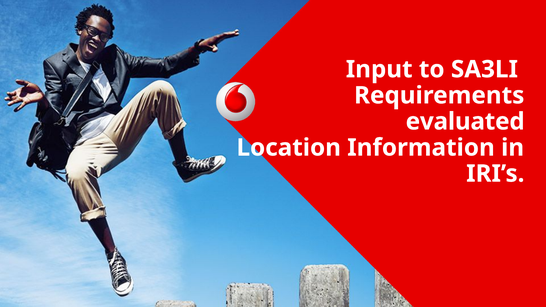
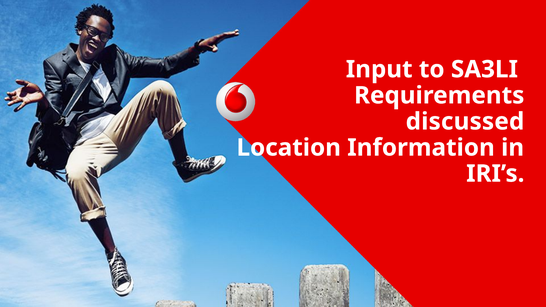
evaluated: evaluated -> discussed
